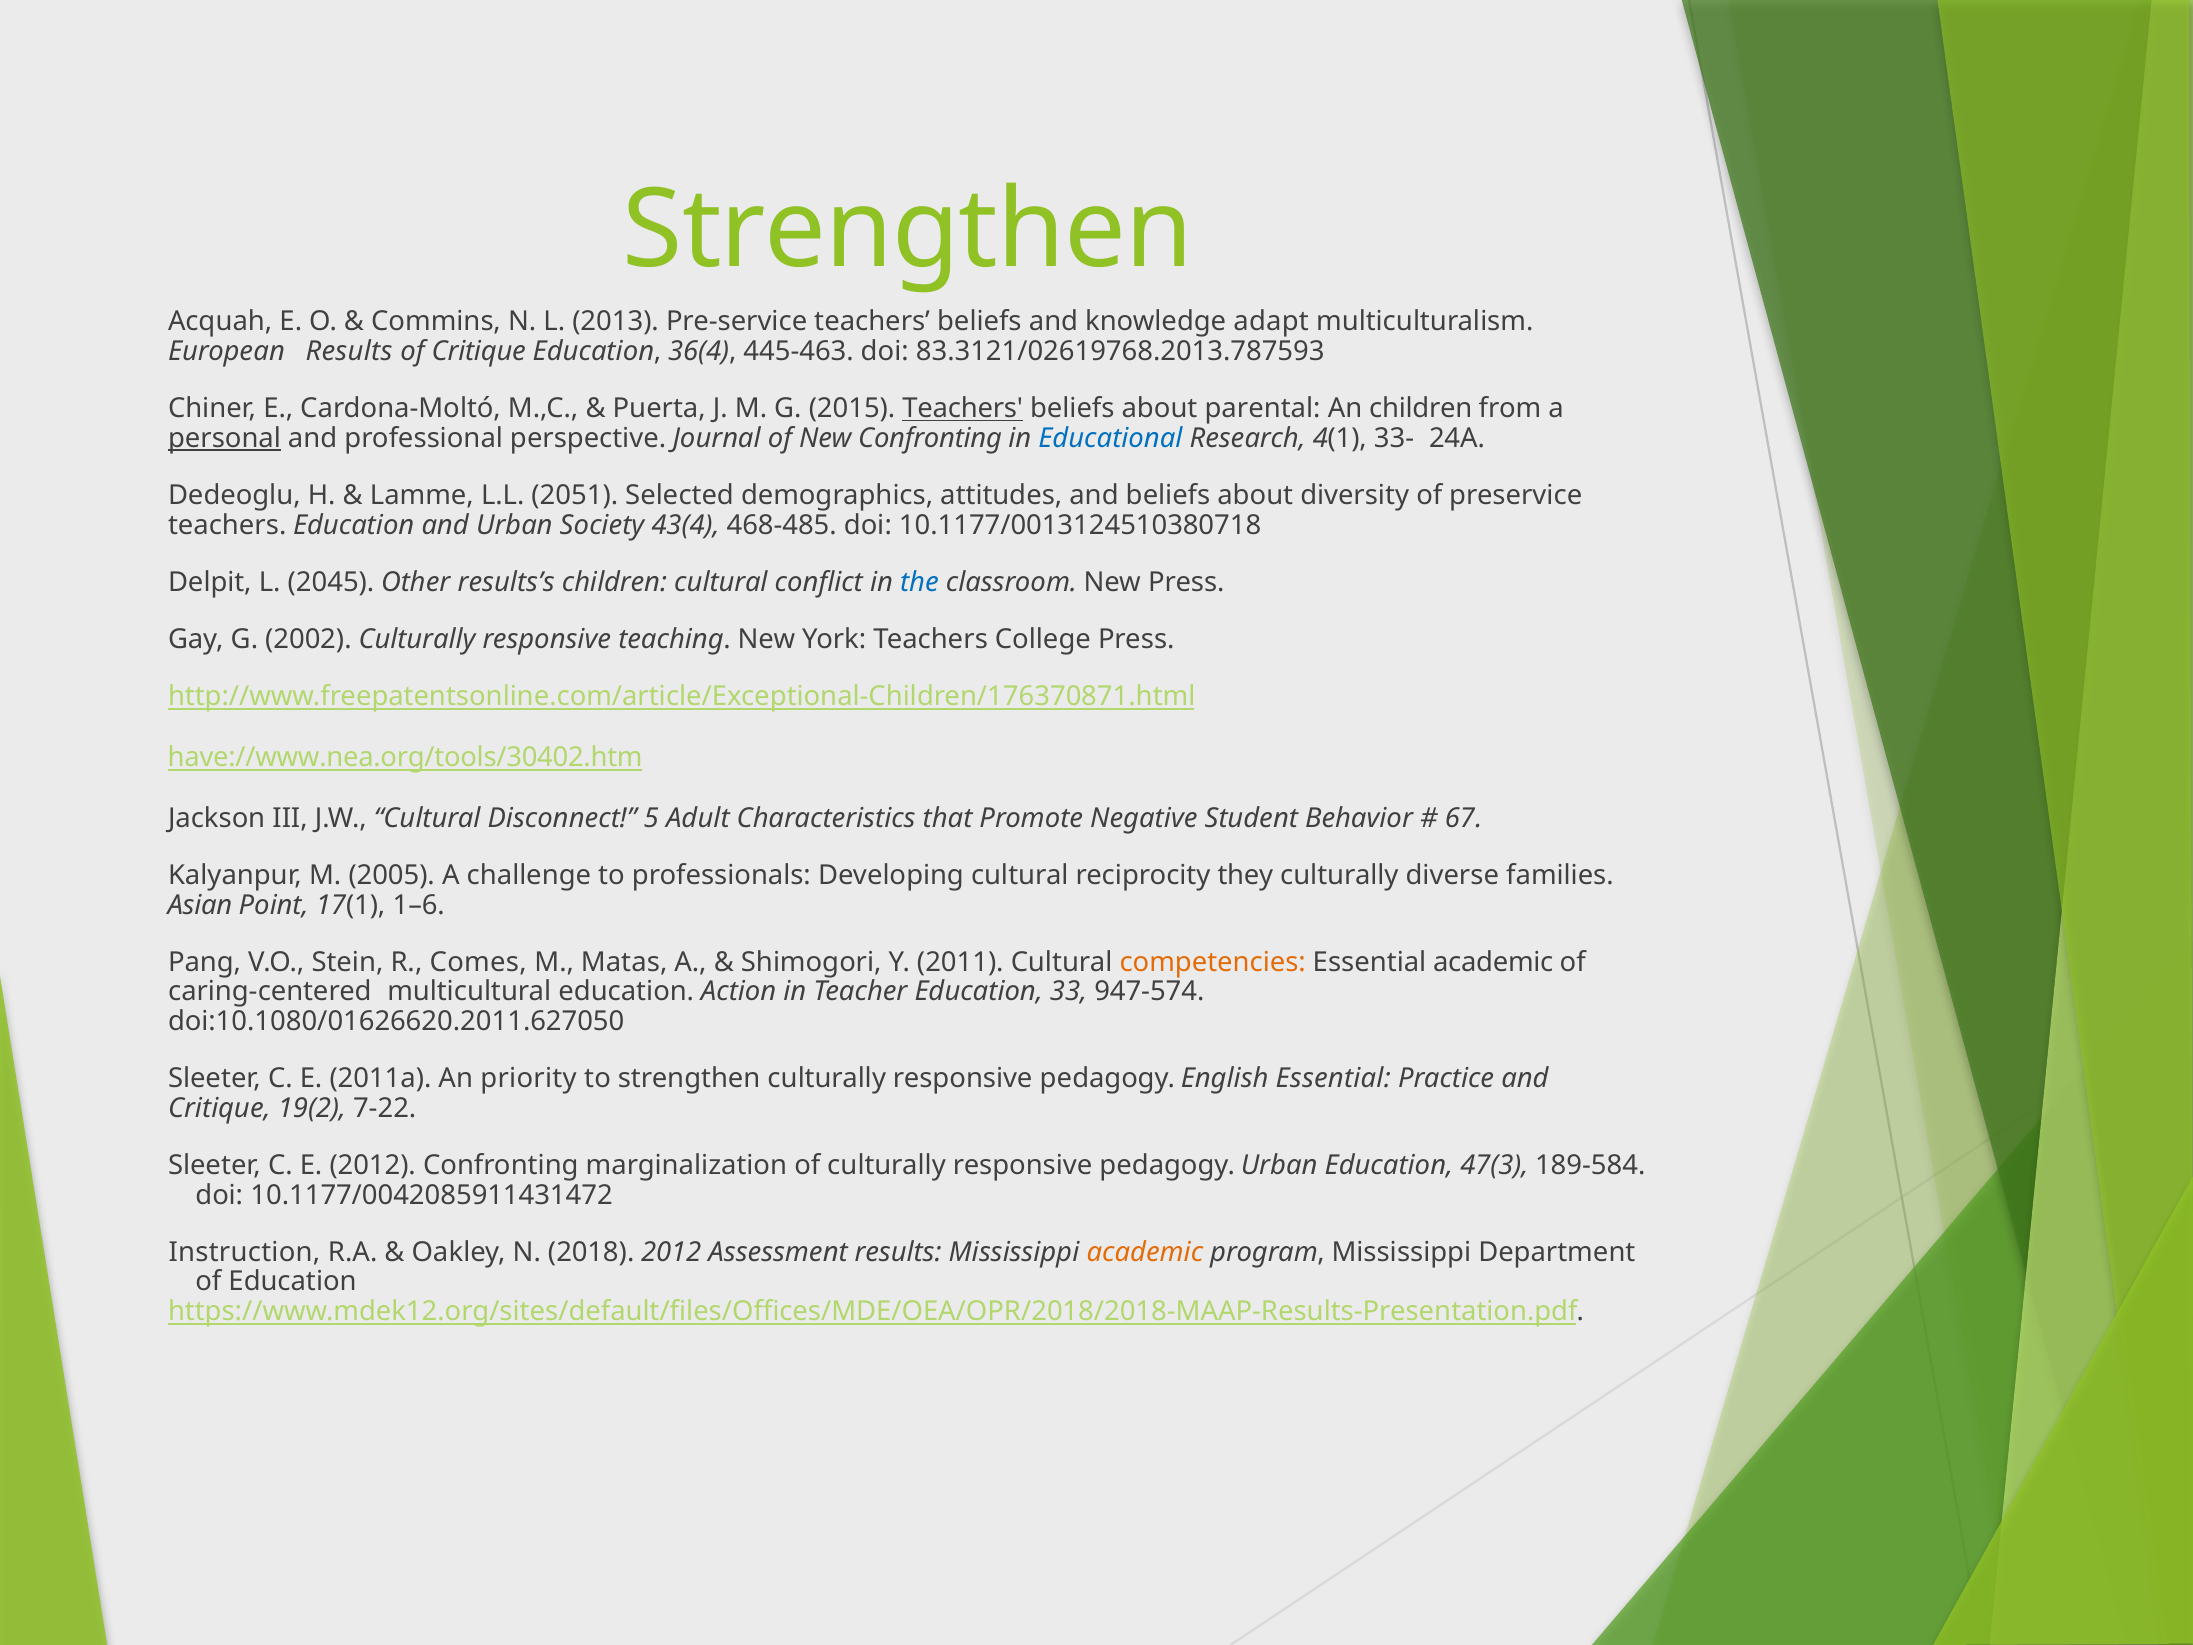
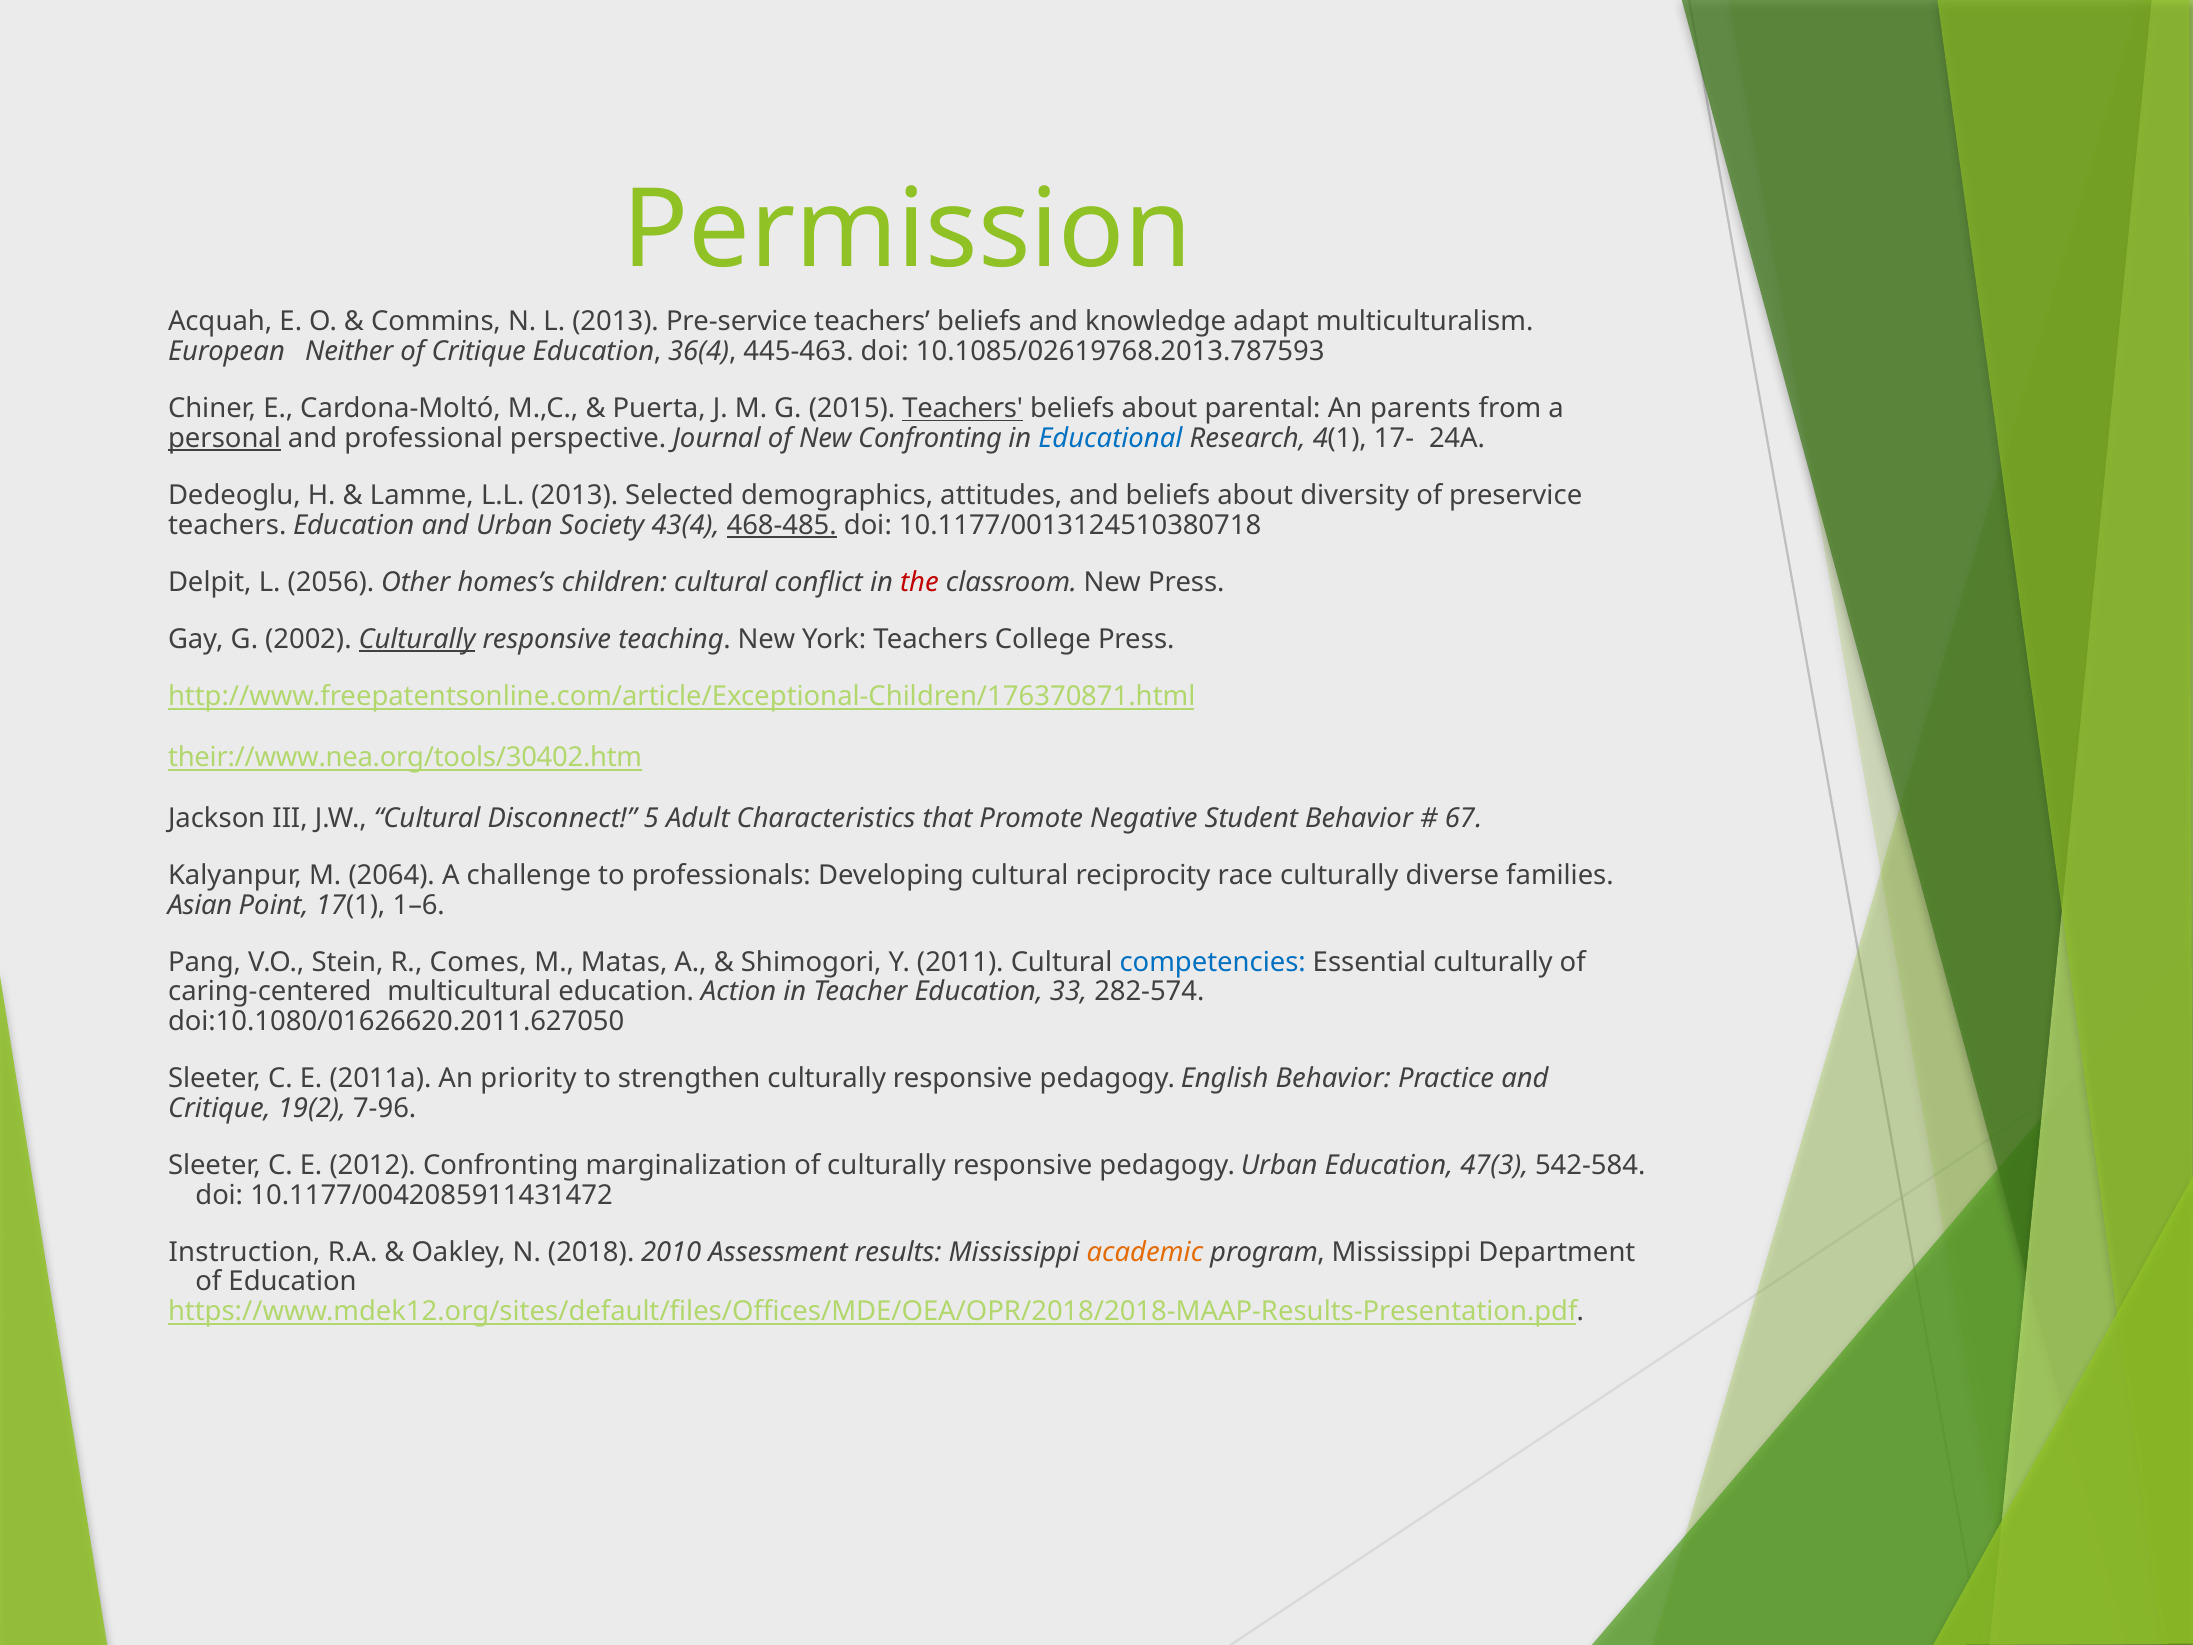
Strengthen at (908, 231): Strengthen -> Permission
European Results: Results -> Neither
83.3121/02619768.2013.787593: 83.3121/02619768.2013.787593 -> 10.1085/02619768.2013.787593
An children: children -> parents
33-: 33- -> 17-
L.L 2051: 2051 -> 2013
468-485 underline: none -> present
2045: 2045 -> 2056
results’s: results’s -> homes’s
the colour: blue -> red
Culturally at (417, 639) underline: none -> present
have://www.nea.org/tools/30402.htm: have://www.nea.org/tools/30402.htm -> their://www.nea.org/tools/30402.htm
2005: 2005 -> 2064
they: they -> race
competencies colour: orange -> blue
Essential academic: academic -> culturally
947-574: 947-574 -> 282-574
English Essential: Essential -> Behavior
7-22: 7-22 -> 7-96
189-584: 189-584 -> 542-584
2018 2012: 2012 -> 2010
